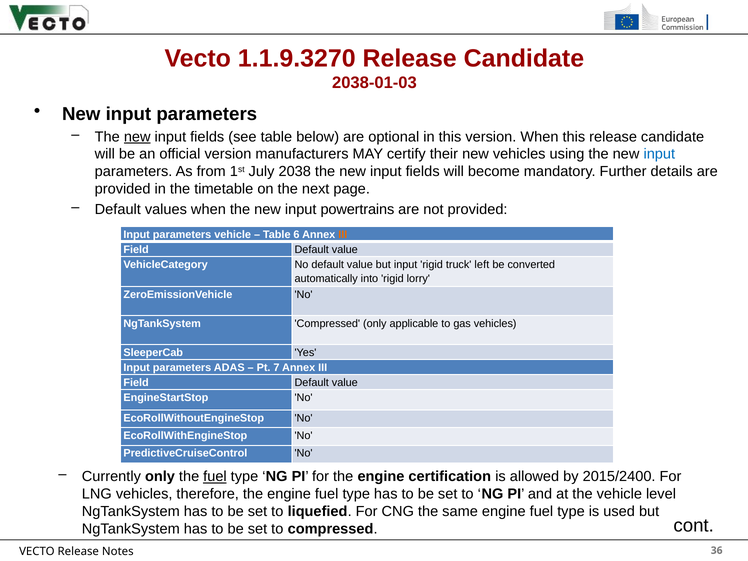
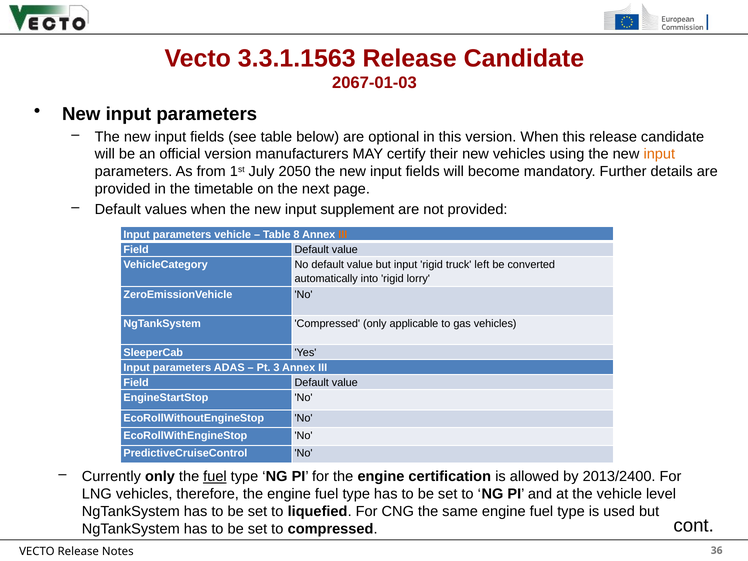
1.1.9.3270: 1.1.9.3270 -> 3.3.1.1563
2038-01-03: 2038-01-03 -> 2067-01-03
new at (137, 137) underline: present -> none
input at (659, 154) colour: blue -> orange
2038: 2038 -> 2050
powertrains: powertrains -> supplement
6: 6 -> 8
7: 7 -> 3
2015/2400: 2015/2400 -> 2013/2400
